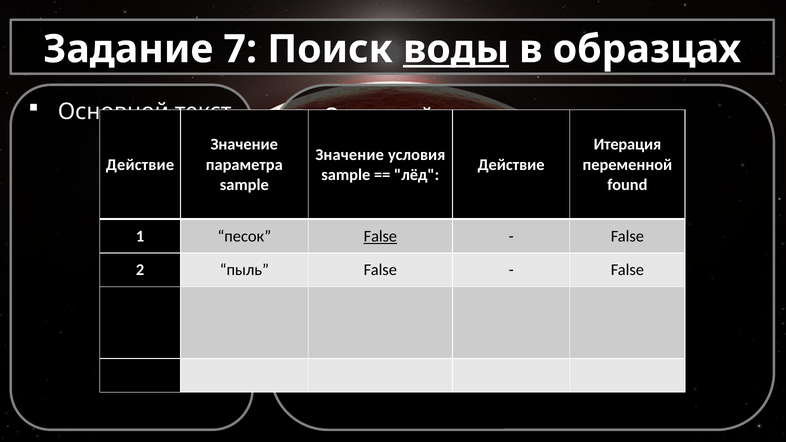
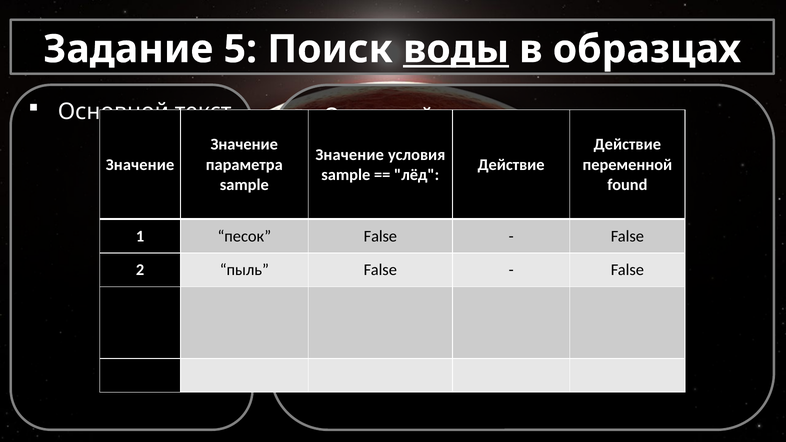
7: 7 -> 5
Итерация at (627, 145): Итерация -> Действие
Действие at (140, 165): Действие -> Значение
False at (380, 236) underline: present -> none
